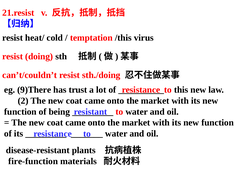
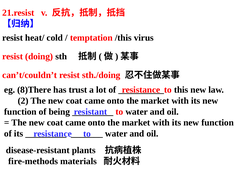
9)There: 9)There -> 8)There
fire-function: fire-function -> fire-methods
